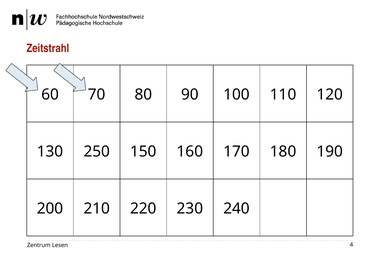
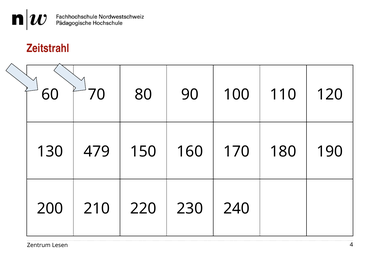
250: 250 -> 479
